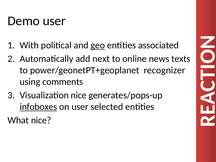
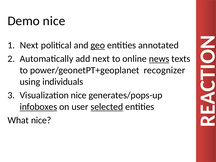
Demo user: user -> nice
With at (29, 45): With -> Next
associated: associated -> annotated
news underline: none -> present
comments: comments -> individuals
selected underline: none -> present
